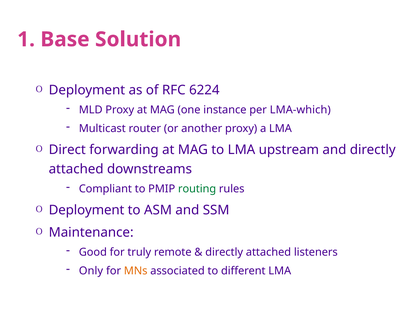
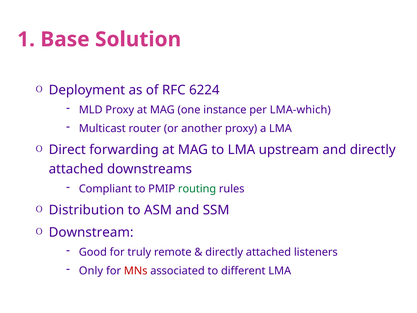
Deployment at (87, 210): Deployment -> Distribution
Maintenance: Maintenance -> Downstream
MNs colour: orange -> red
